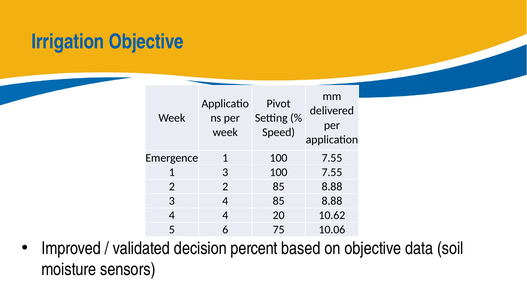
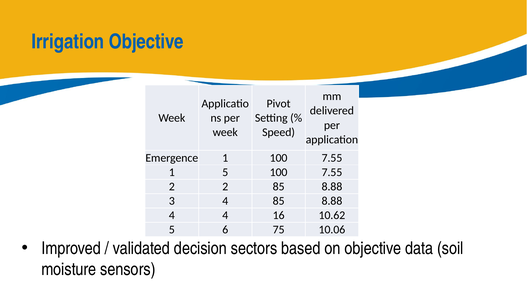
1 3: 3 -> 5
20: 20 -> 16
percent: percent -> sectors
